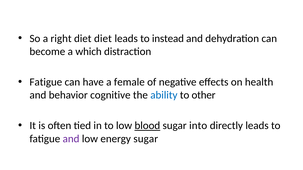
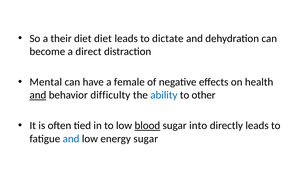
right: right -> their
instead: instead -> dictate
which: which -> direct
Fatigue at (46, 82): Fatigue -> Mental
and at (38, 95) underline: none -> present
cognitive: cognitive -> difficulty
and at (71, 139) colour: purple -> blue
